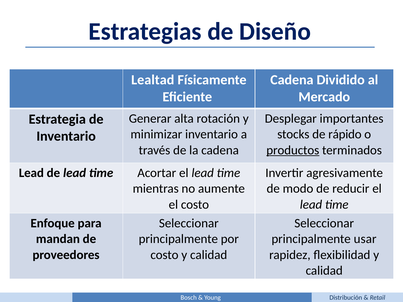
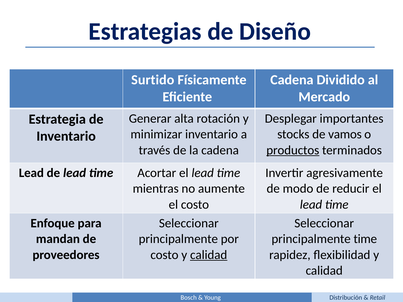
Lealtad: Lealtad -> Surtido
rápido: rápido -> vamos
principalmente usar: usar -> time
calidad at (209, 255) underline: none -> present
